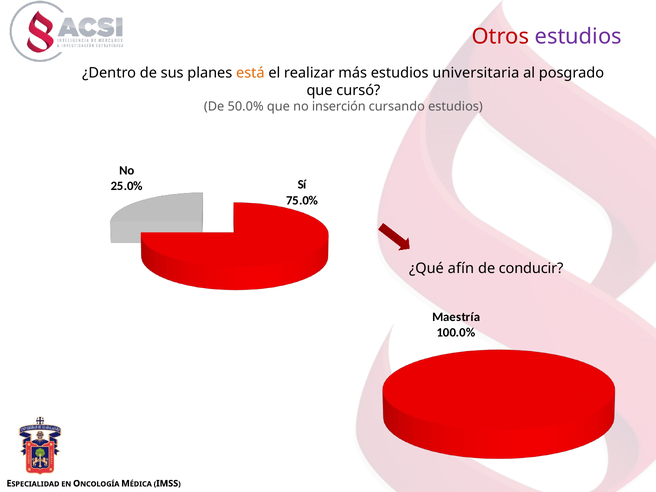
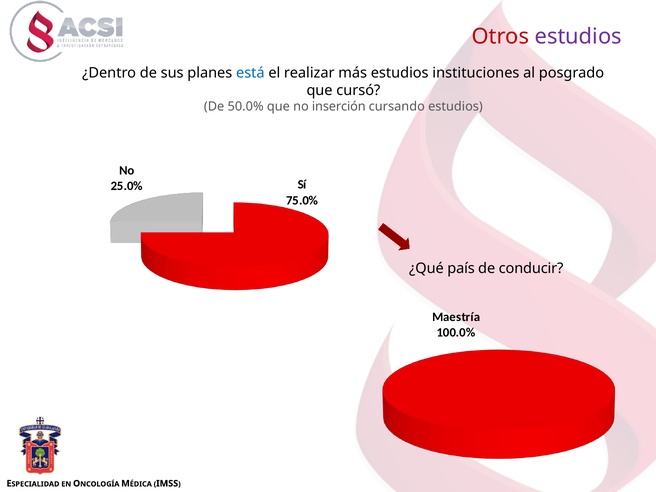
está colour: orange -> blue
universitaria: universitaria -> instituciones
afín: afín -> país
